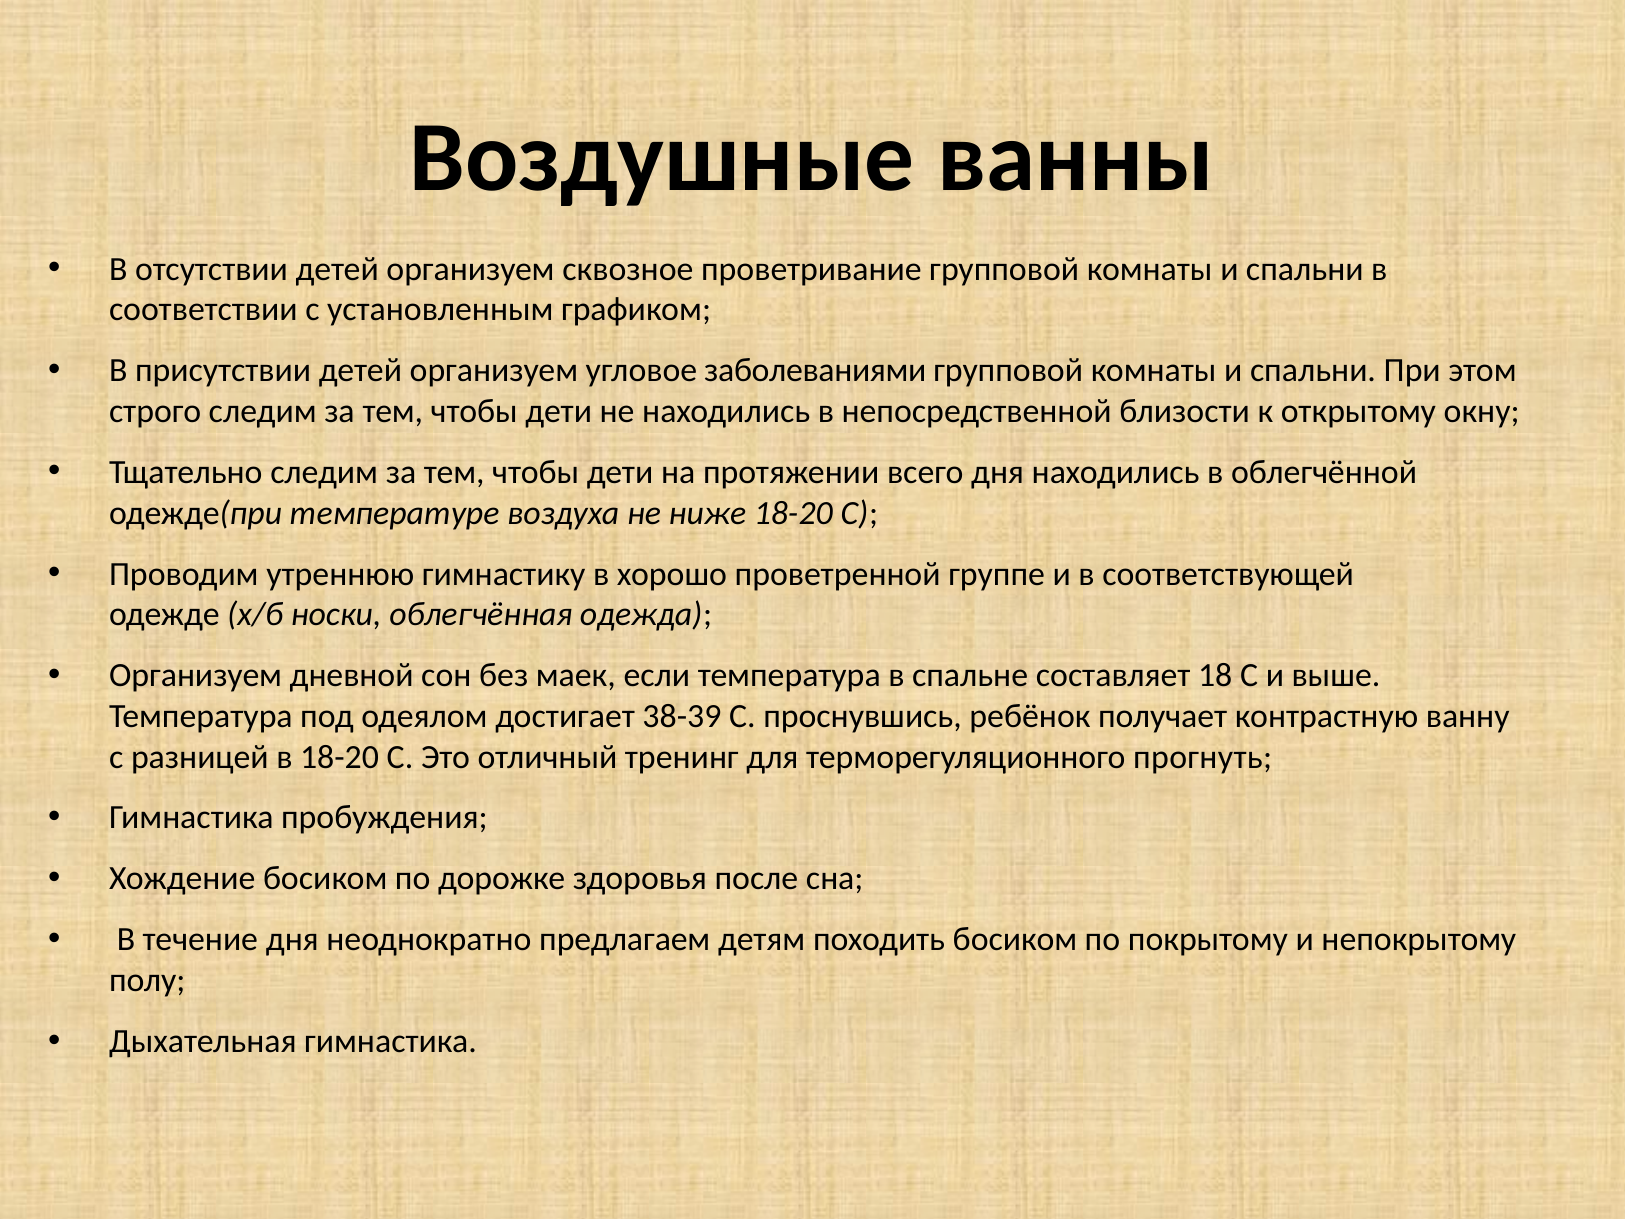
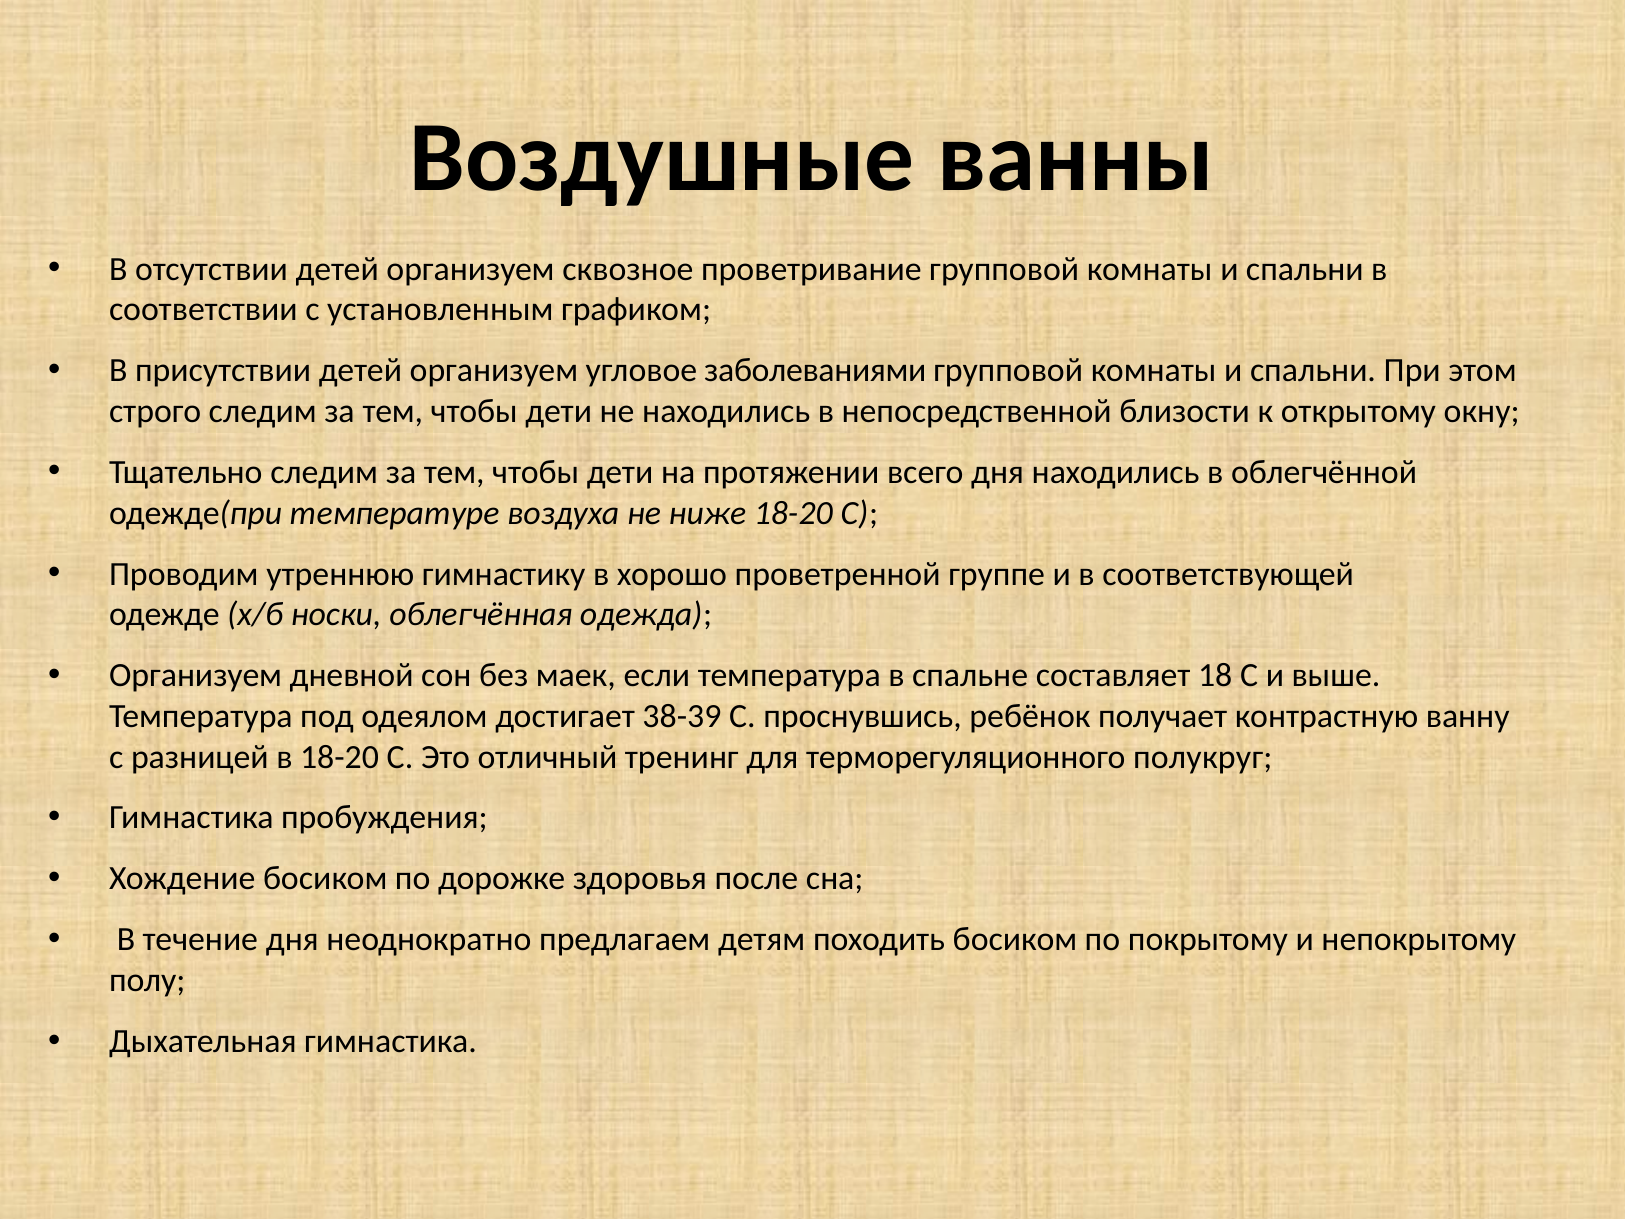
прогнуть: прогнуть -> полукруг
